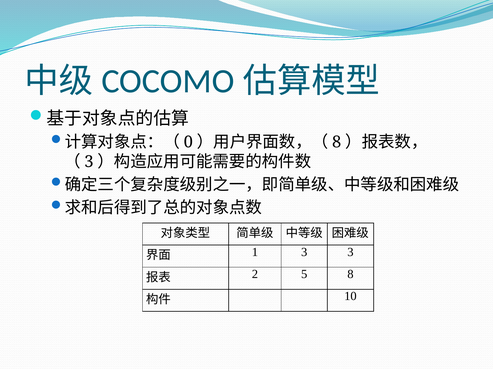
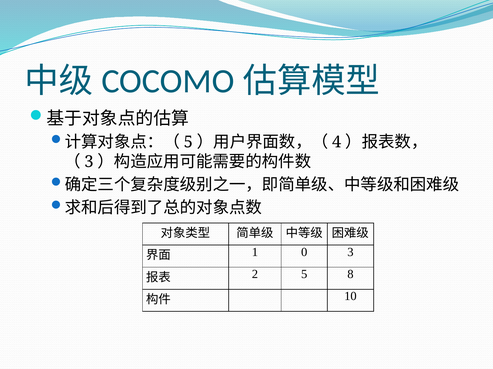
0 at (188, 142): 0 -> 5
8 at (337, 142): 8 -> 4
1 3: 3 -> 0
